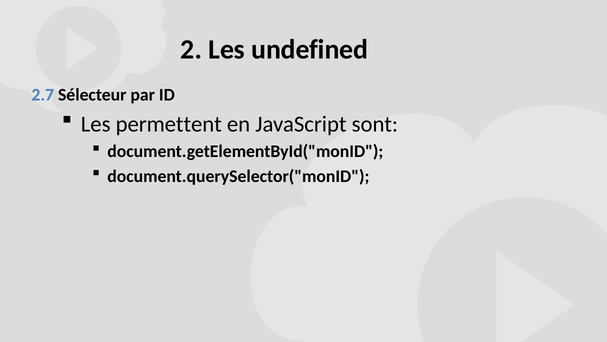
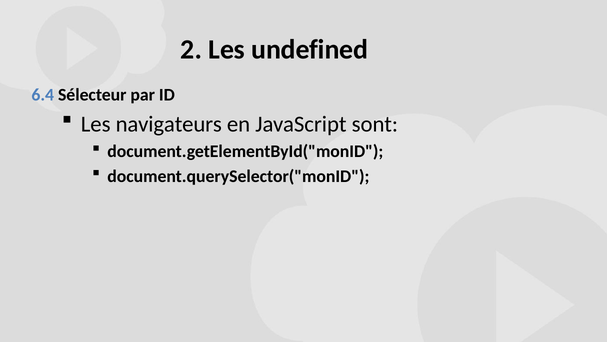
2.7: 2.7 -> 6.4
permettent: permettent -> navigateurs
